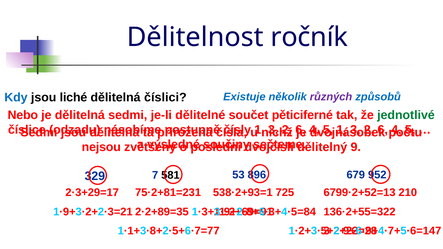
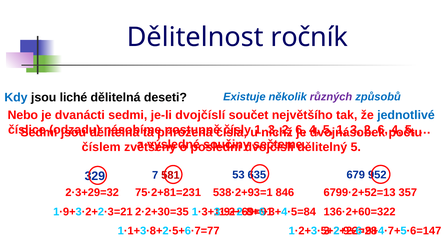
číslici: číslici -> deseti
je dělitelná: dělitelná -> dvanácti
je-li dělitelné: dělitelné -> dvojčíslí
pěticiferné: pěticiferné -> největšího
jednotlivé colour: green -> blue
nejsou: nejsou -> číslem
dělitelný 9: 9 -> 5
581 colour: black -> red
896: 896 -> 635
2·3+29=17: 2·3+29=17 -> 2·3+29=32
725: 725 -> 846
210: 210 -> 357
2·2+89=35: 2·2+89=35 -> 2·2+30=35
136·2+55=322: 136·2+55=322 -> 136·2+60=322
